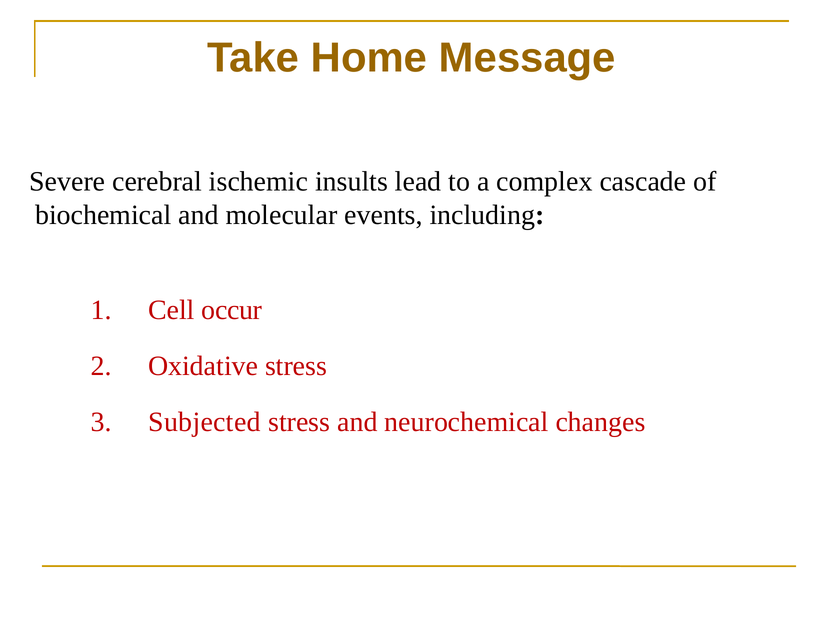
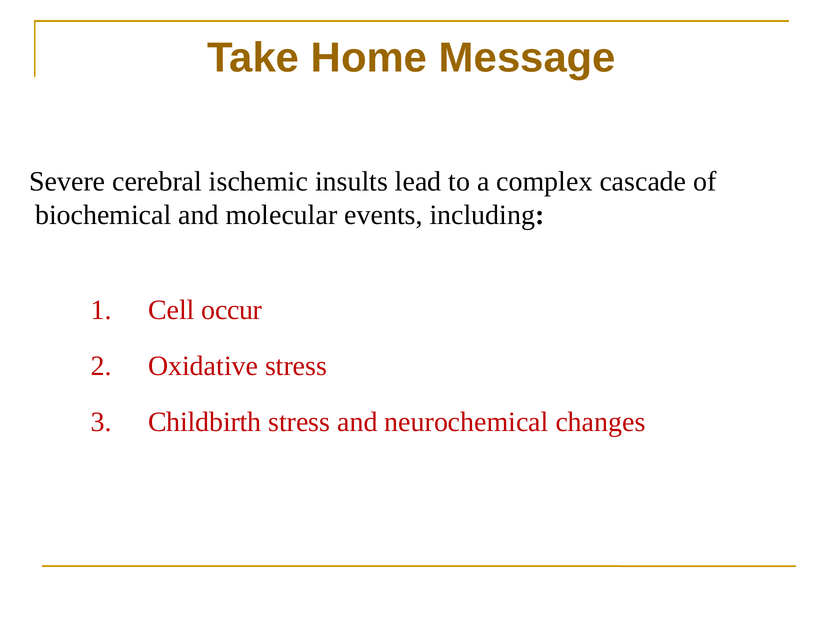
Subjected: Subjected -> Childbirth
